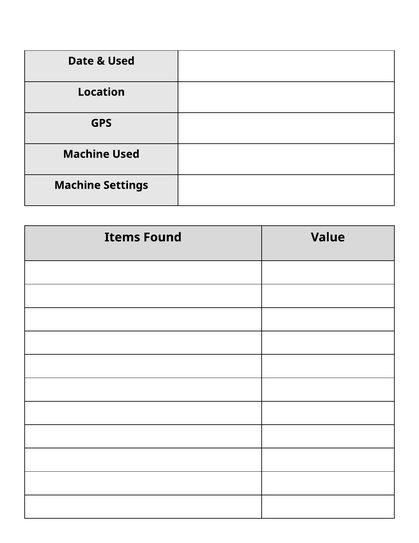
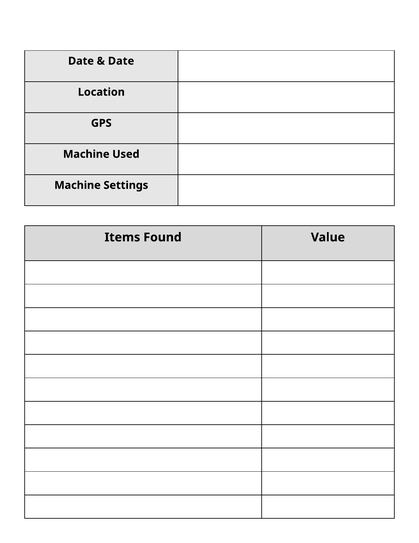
Used at (121, 61): Used -> Date
